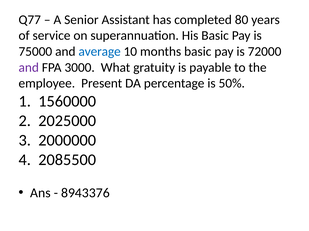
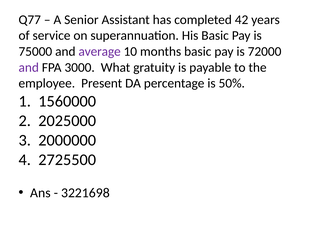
80: 80 -> 42
average colour: blue -> purple
2085500: 2085500 -> 2725500
8943376: 8943376 -> 3221698
